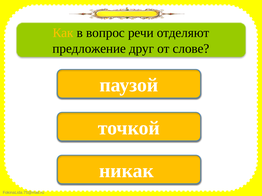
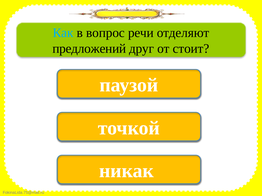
Как colour: yellow -> light blue
предложение: предложение -> предложений
слове: слове -> стоит
